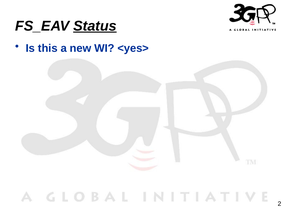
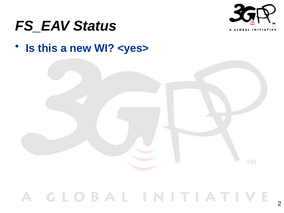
Status underline: present -> none
